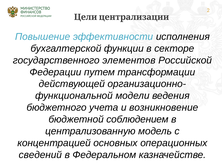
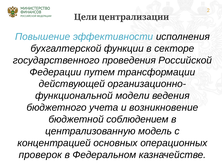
элементов: элементов -> проведения
сведений: сведений -> проверок
